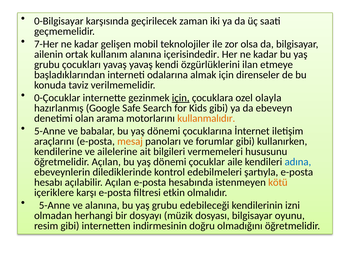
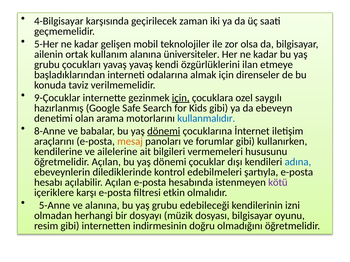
0-Bilgisayar: 0-Bilgisayar -> 4-Bilgisayar
7-Her: 7-Her -> 5-Her
içerisindedir: içerisindedir -> üniversiteler
0-Çocuklar: 0-Çocuklar -> 9-Çocuklar
olayla: olayla -> saygılı
kullanmalıdır colour: orange -> blue
5-Anne at (50, 131): 5-Anne -> 8-Anne
dönemi at (164, 131) underline: none -> present
aile: aile -> dışı
kötü colour: orange -> purple
